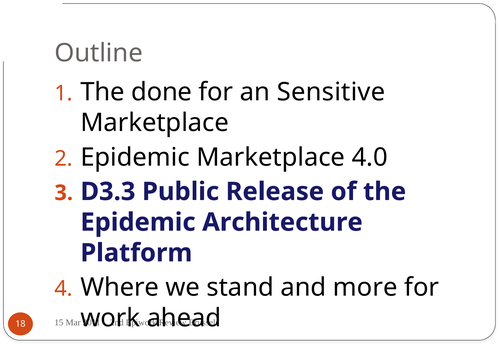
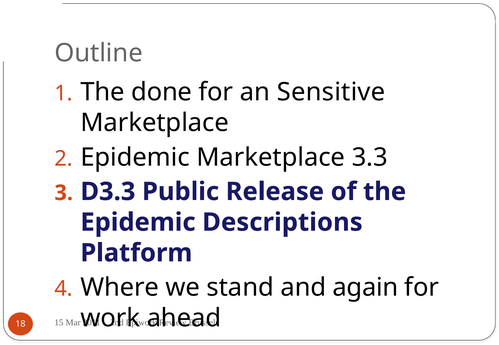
4.0: 4.0 -> 3.3
Architecture: Architecture -> Descriptions
more: more -> again
